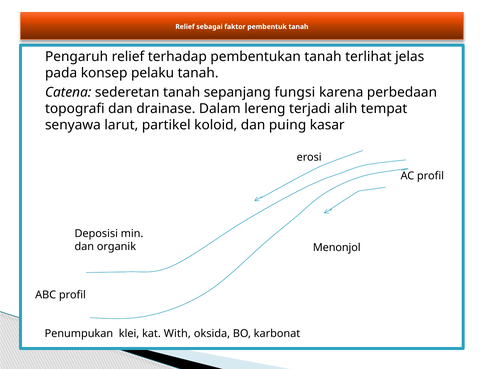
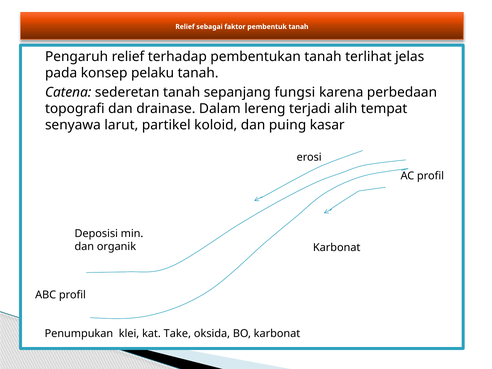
Menonjol at (337, 248): Menonjol -> Karbonat
With: With -> Take
